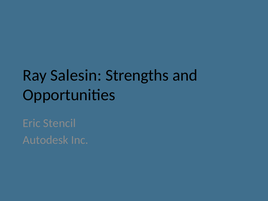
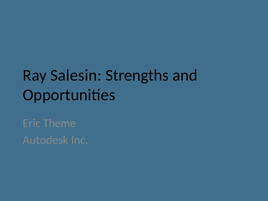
Stencil: Stencil -> Theme
